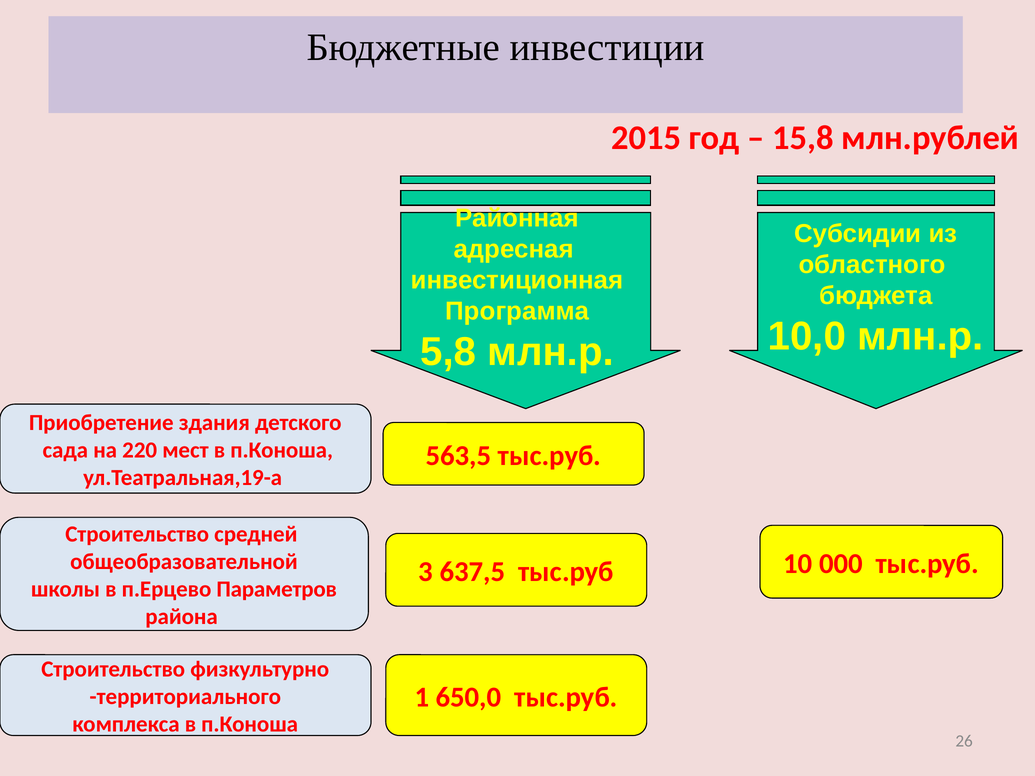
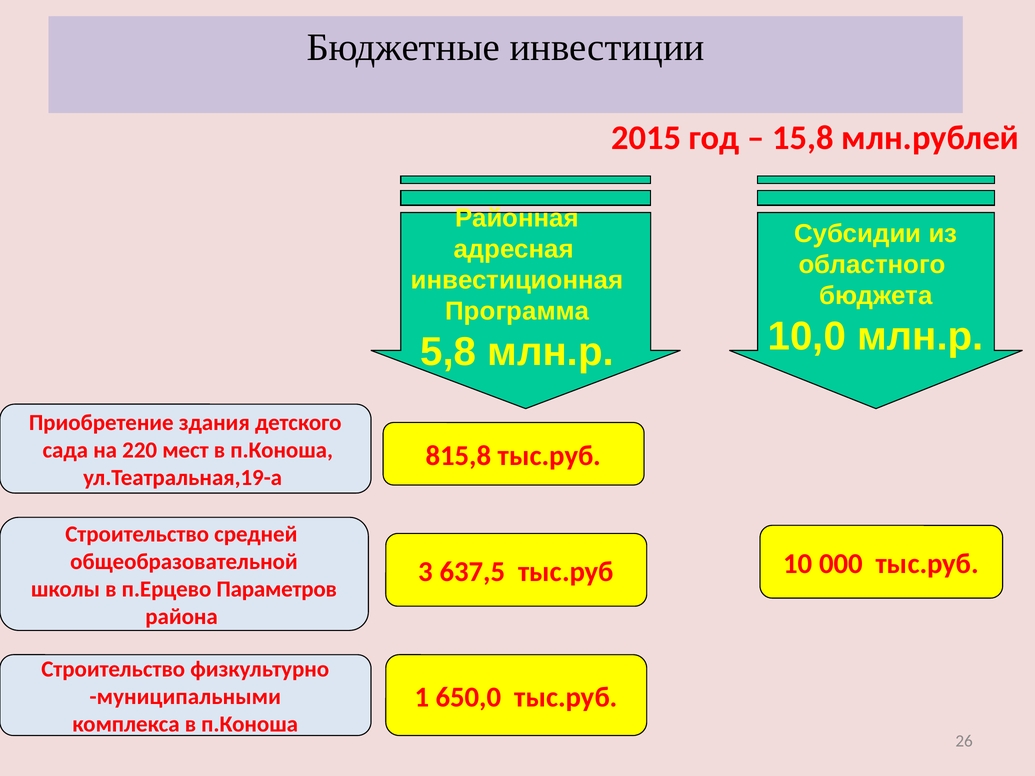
563,5: 563,5 -> 815,8
территориального: территориального -> муниципальными
